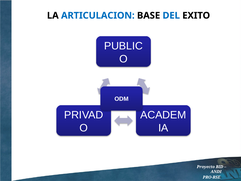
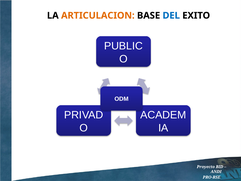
ARTICULACION colour: blue -> orange
